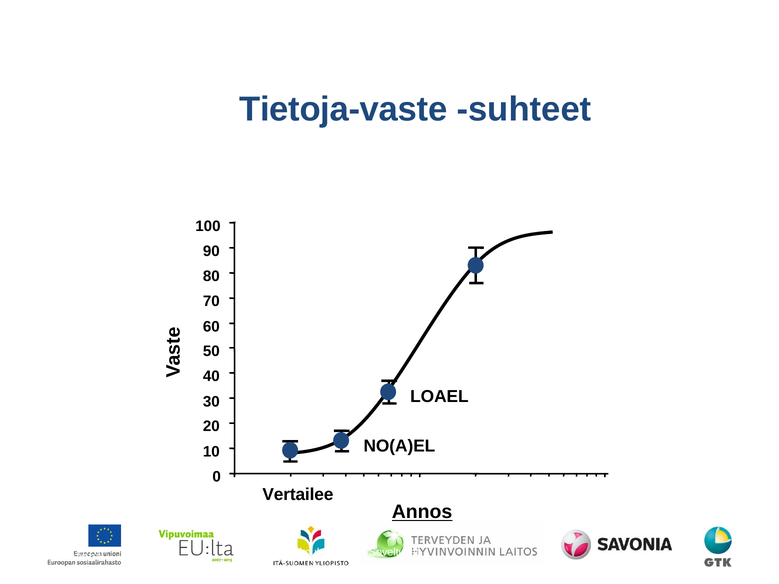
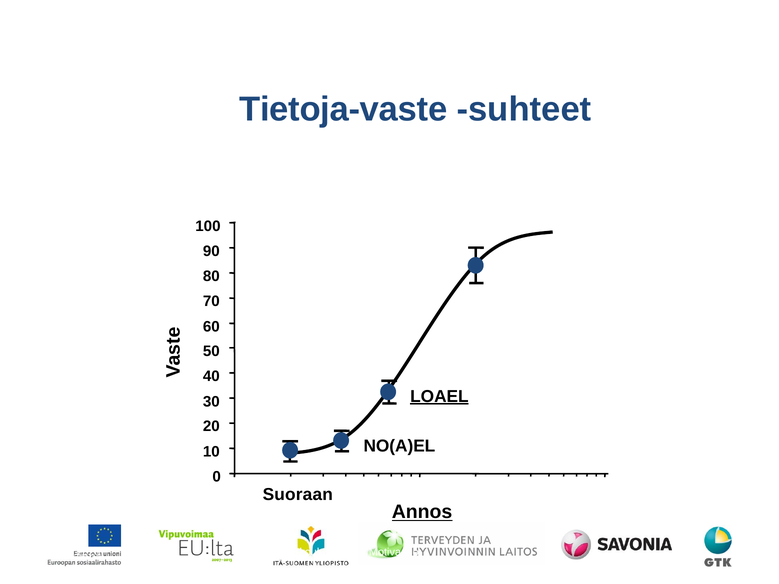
LOAEL underline: none -> present
Vertailee: Vertailee -> Suoraan
Soveltuvat: Soveltuvat -> Motivaatio
